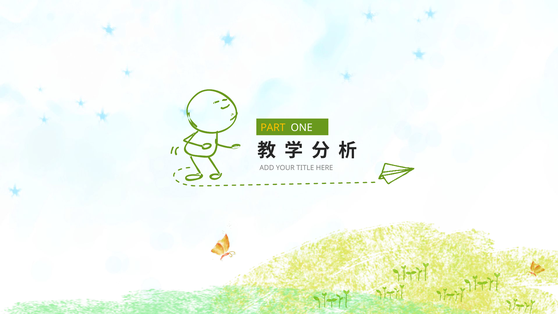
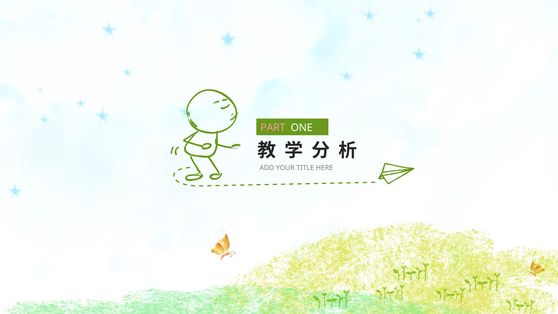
PART colour: yellow -> pink
